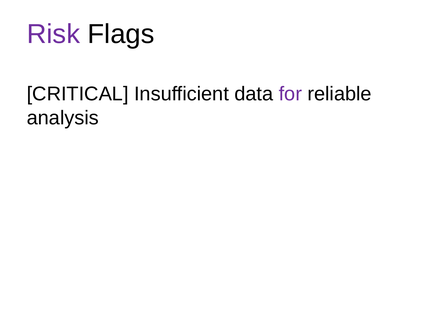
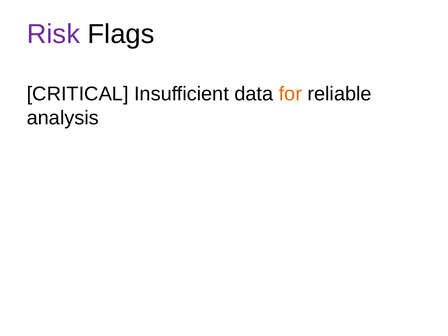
for colour: purple -> orange
